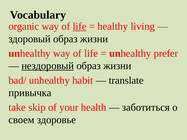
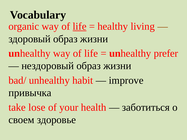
нездоровый underline: present -> none
translate: translate -> improve
skip: skip -> lose
